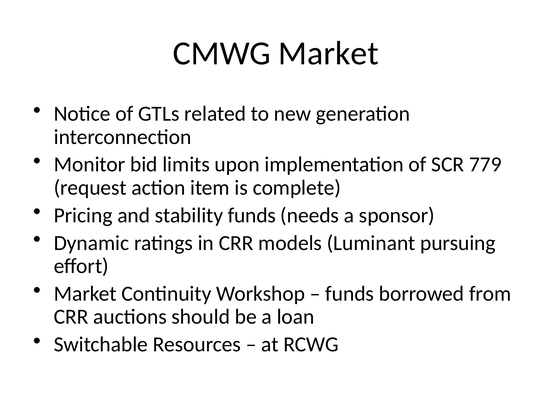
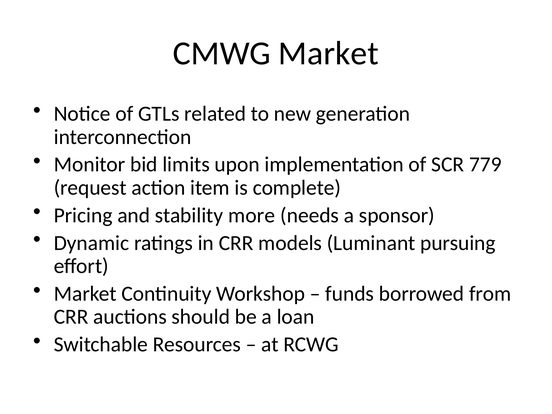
stability funds: funds -> more
